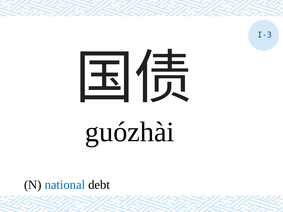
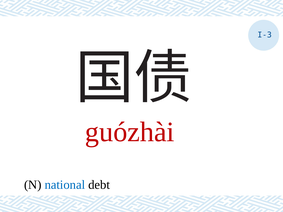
guózhài colour: black -> red
